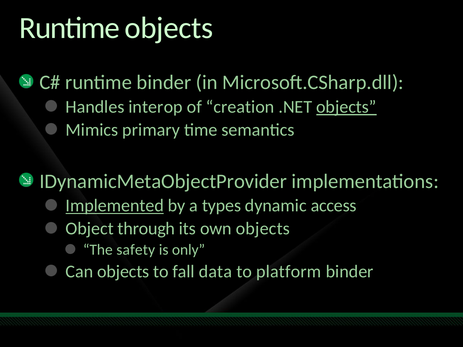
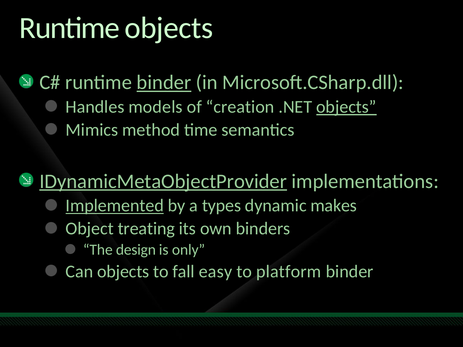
binder at (164, 83) underline: none -> present
interop: interop -> models
primary: primary -> method
IDynamicMetaObjectProvider underline: none -> present
access: access -> makes
through: through -> treating
own objects: objects -> binders
safety: safety -> design
data: data -> easy
